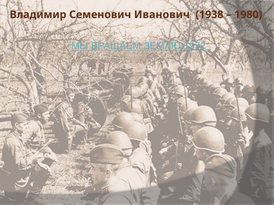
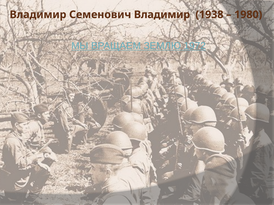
Семенович Иванович: Иванович -> Владимир
